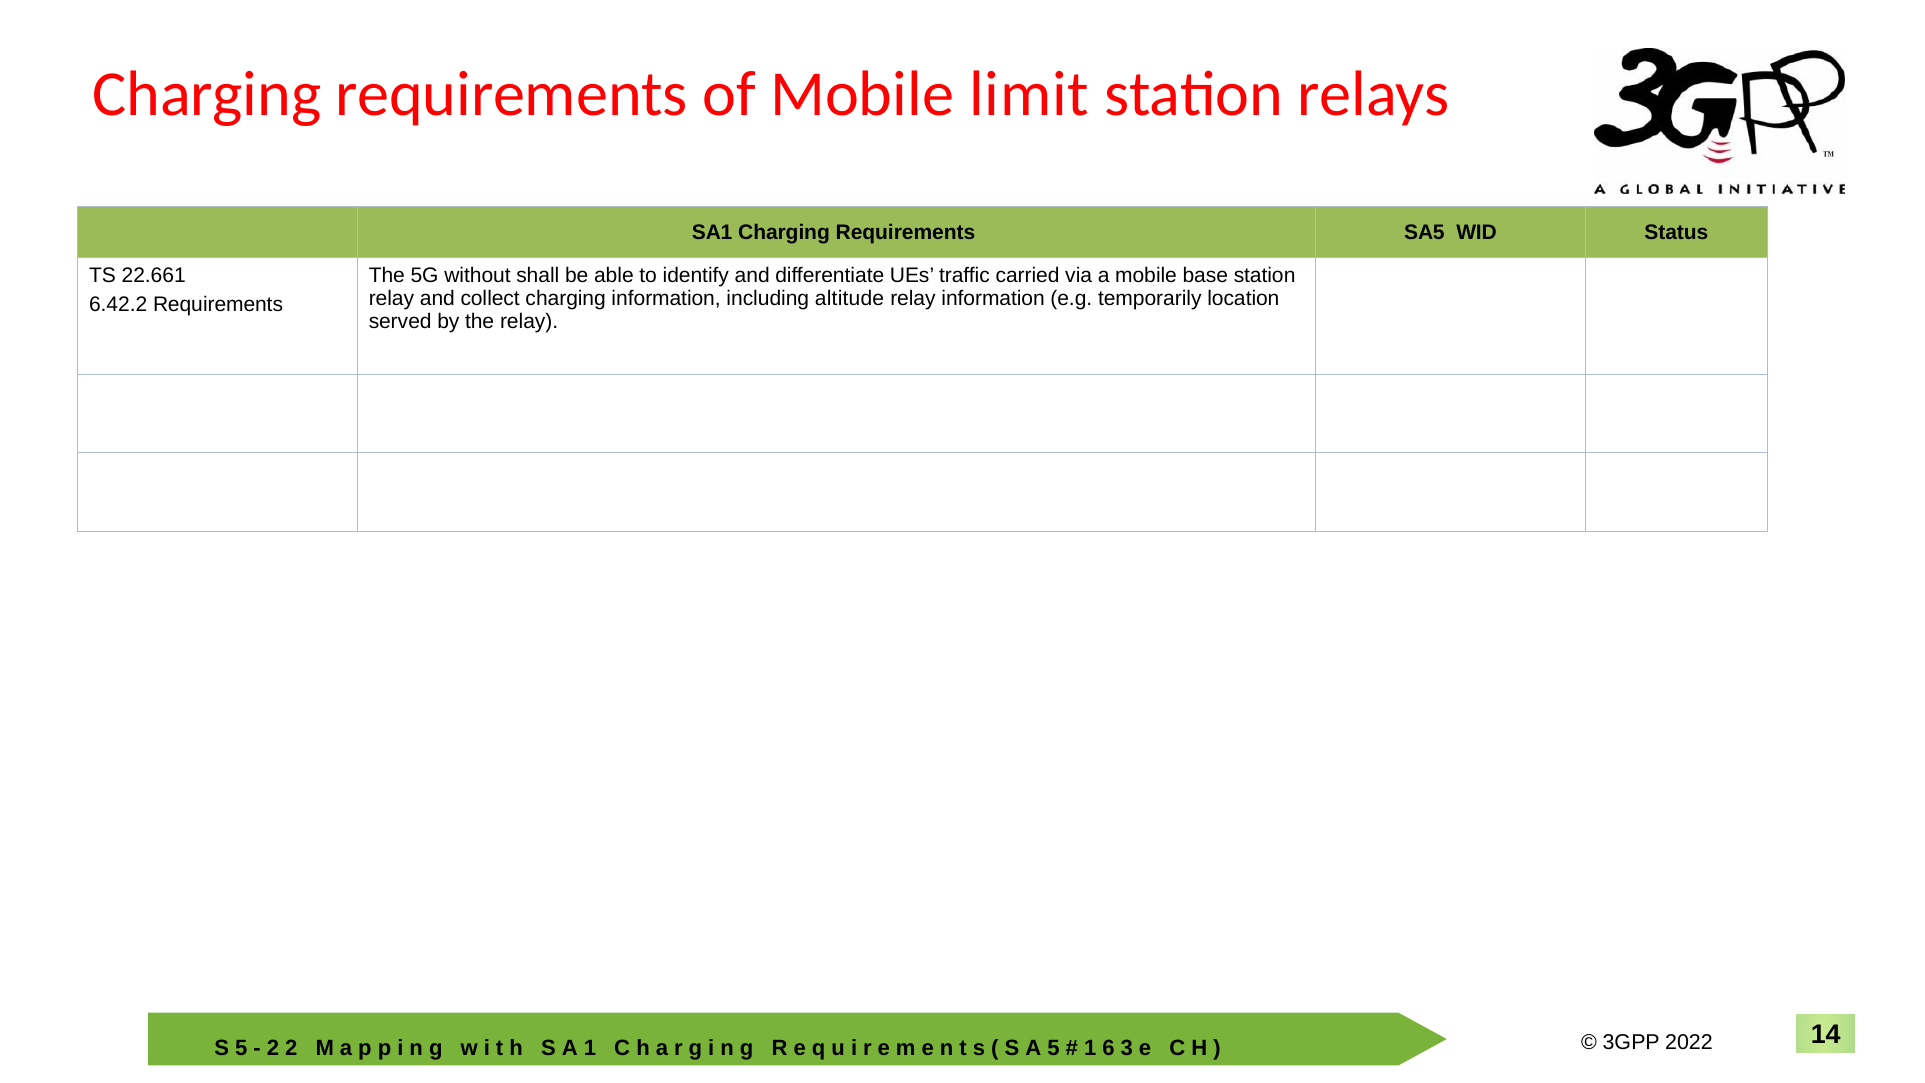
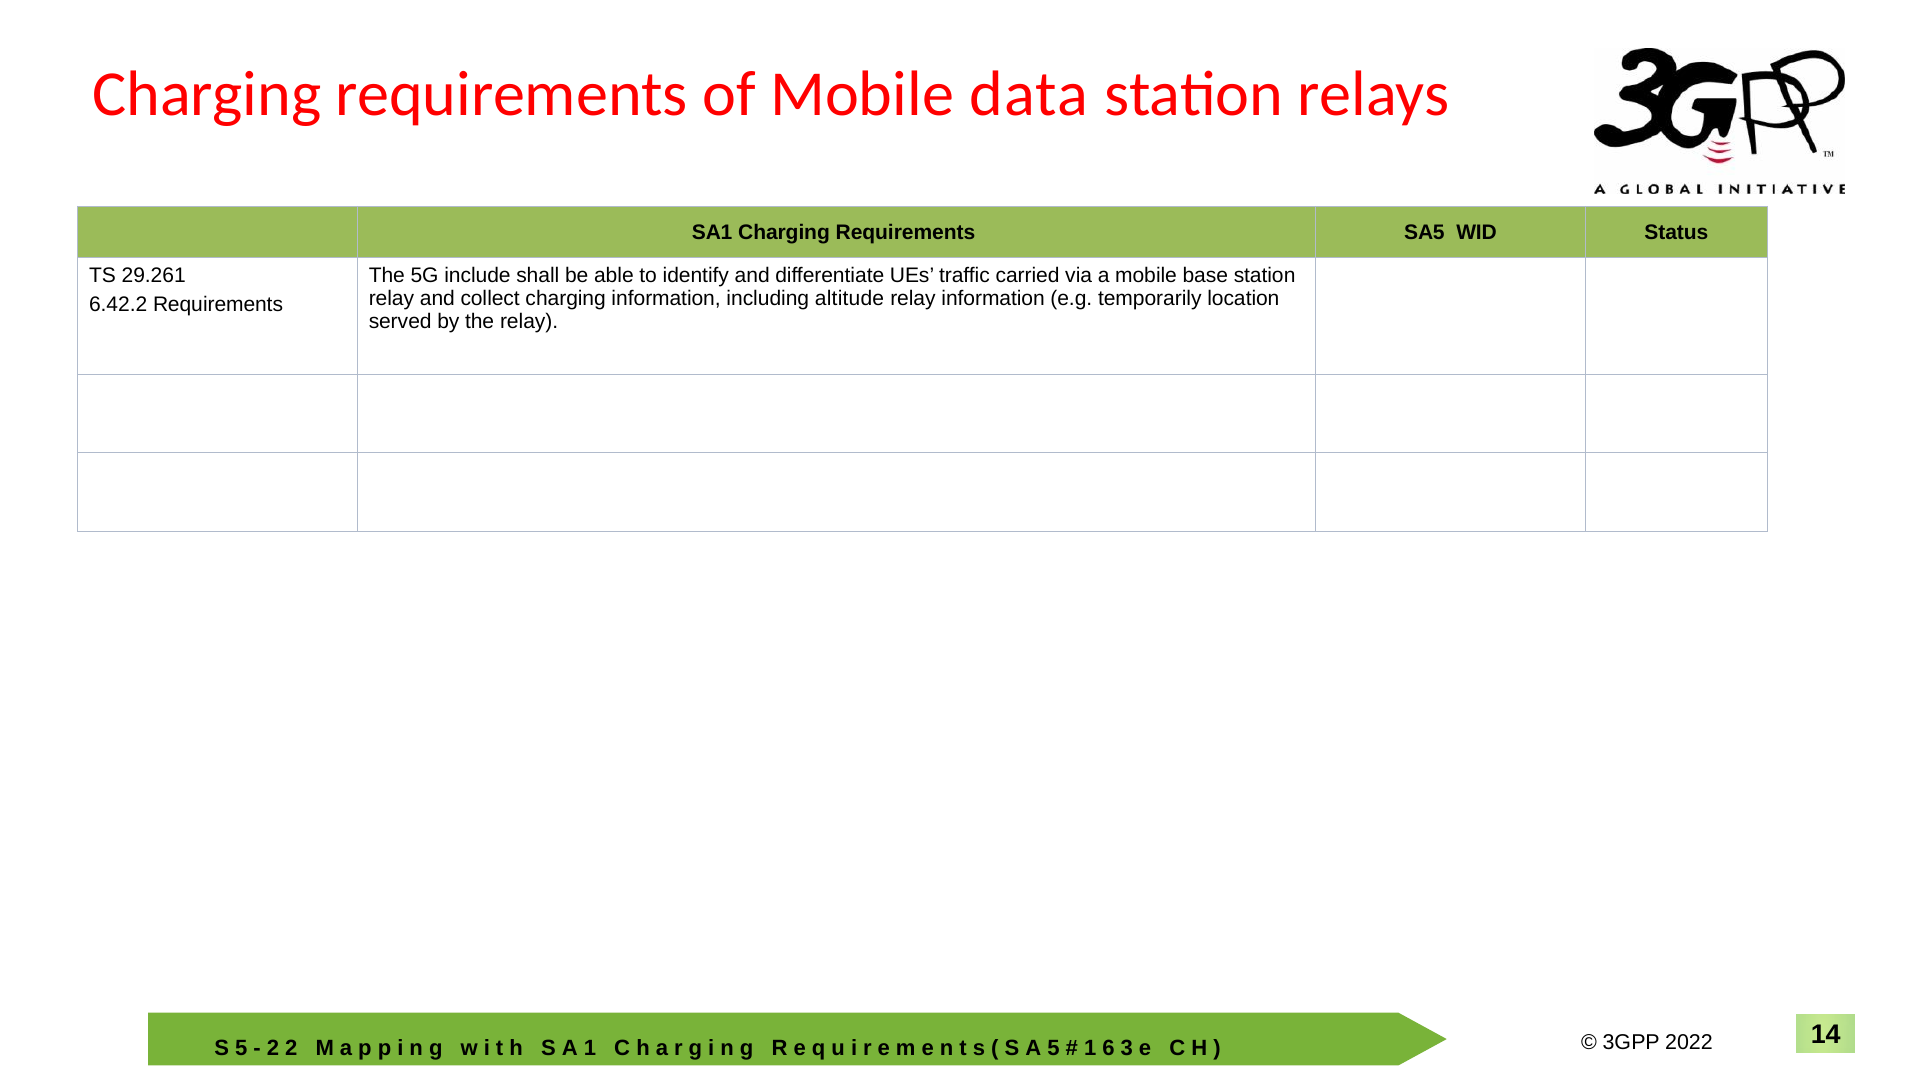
limit: limit -> data
22.661: 22.661 -> 29.261
without: without -> include
